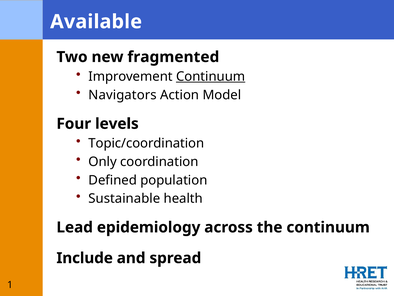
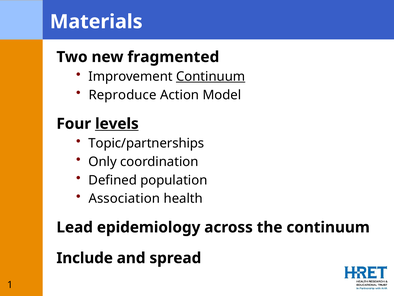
Available: Available -> Materials
Navigators: Navigators -> Reproduce
levels underline: none -> present
Topic/coordination: Topic/coordination -> Topic/partnerships
Sustainable: Sustainable -> Association
